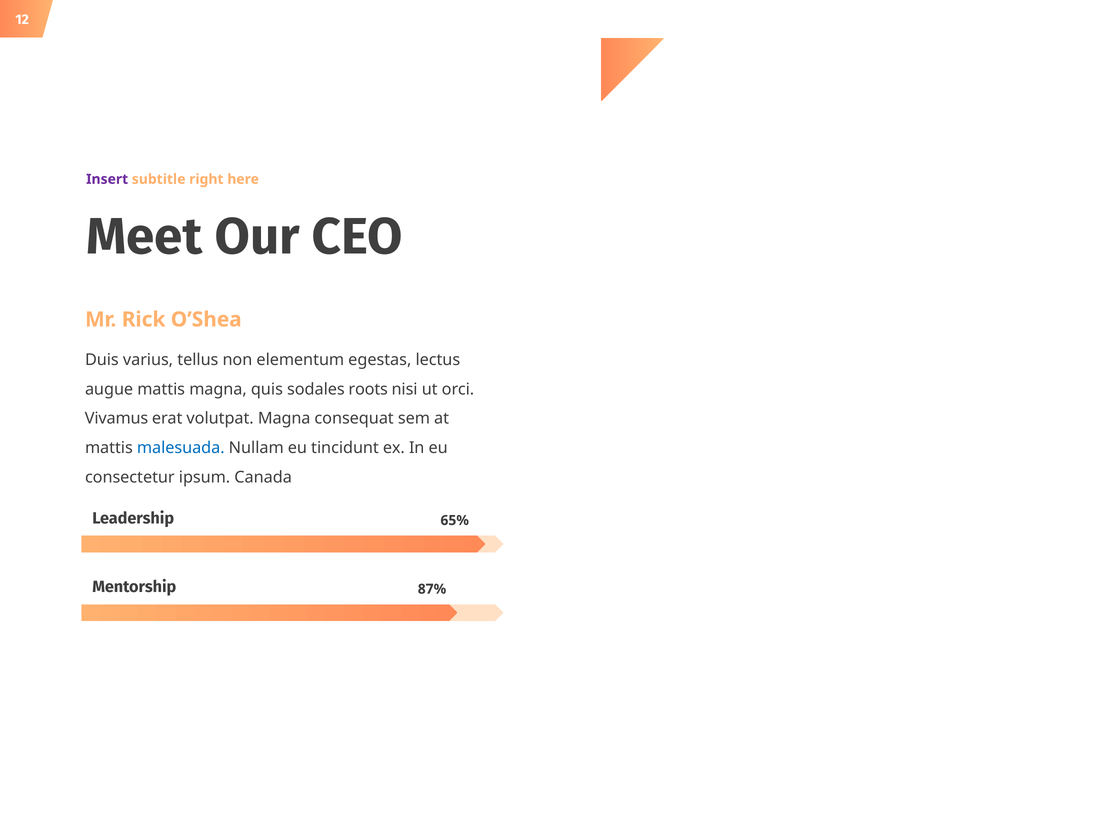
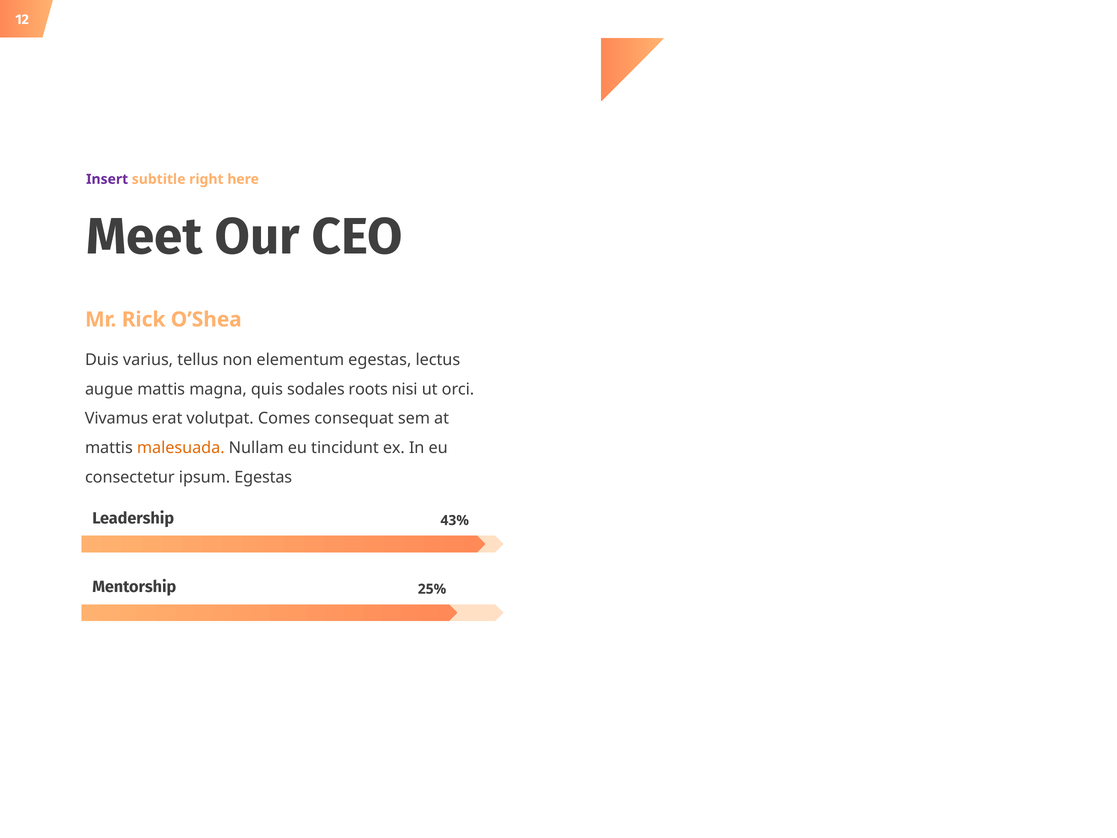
volutpat Magna: Magna -> Comes
malesuada colour: blue -> orange
ipsum Canada: Canada -> Egestas
65%: 65% -> 43%
87%: 87% -> 25%
